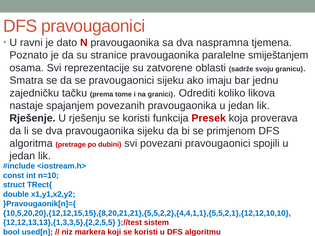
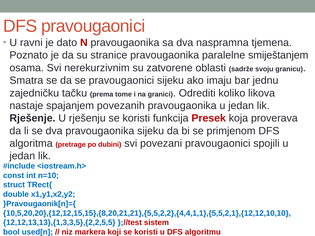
reprezentacije: reprezentacije -> nerekurzivnim
